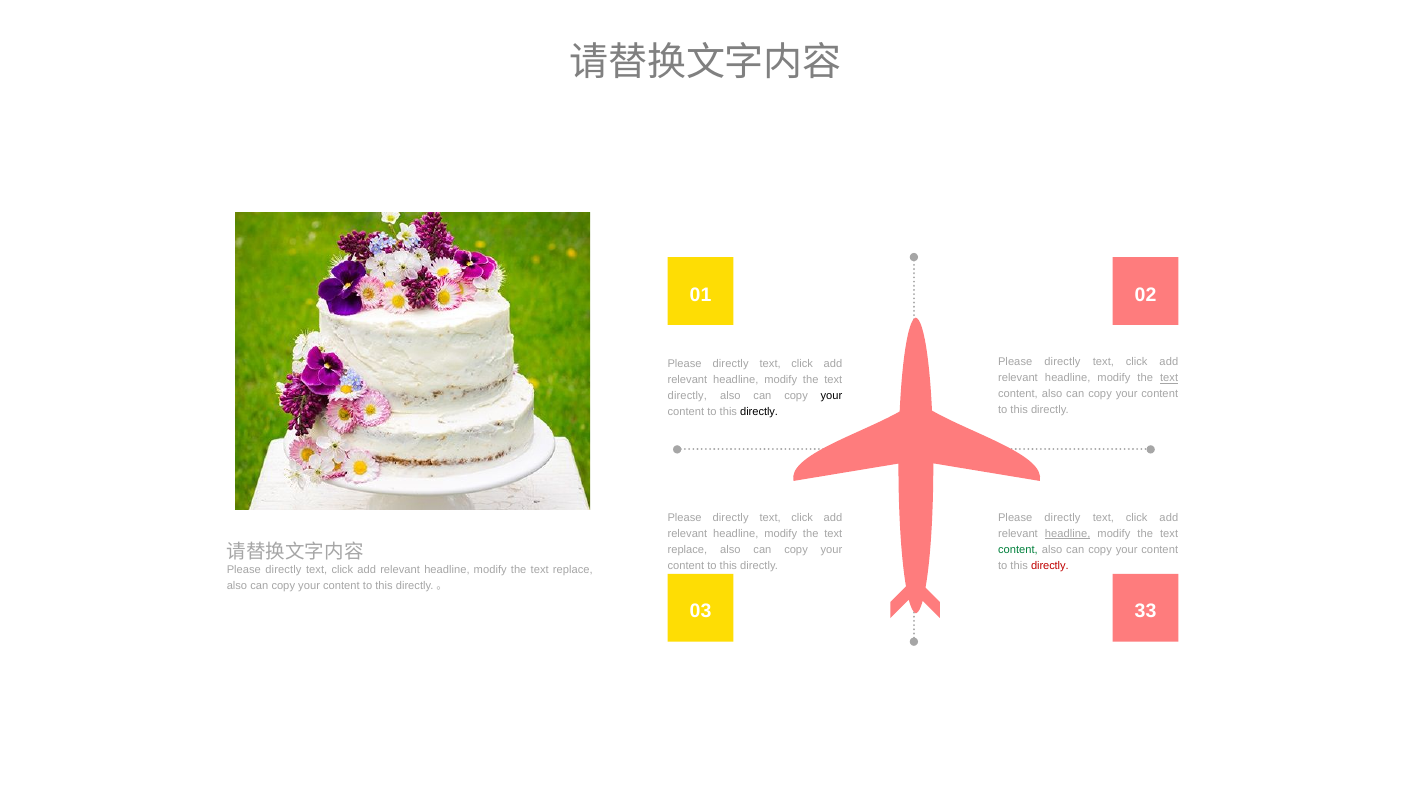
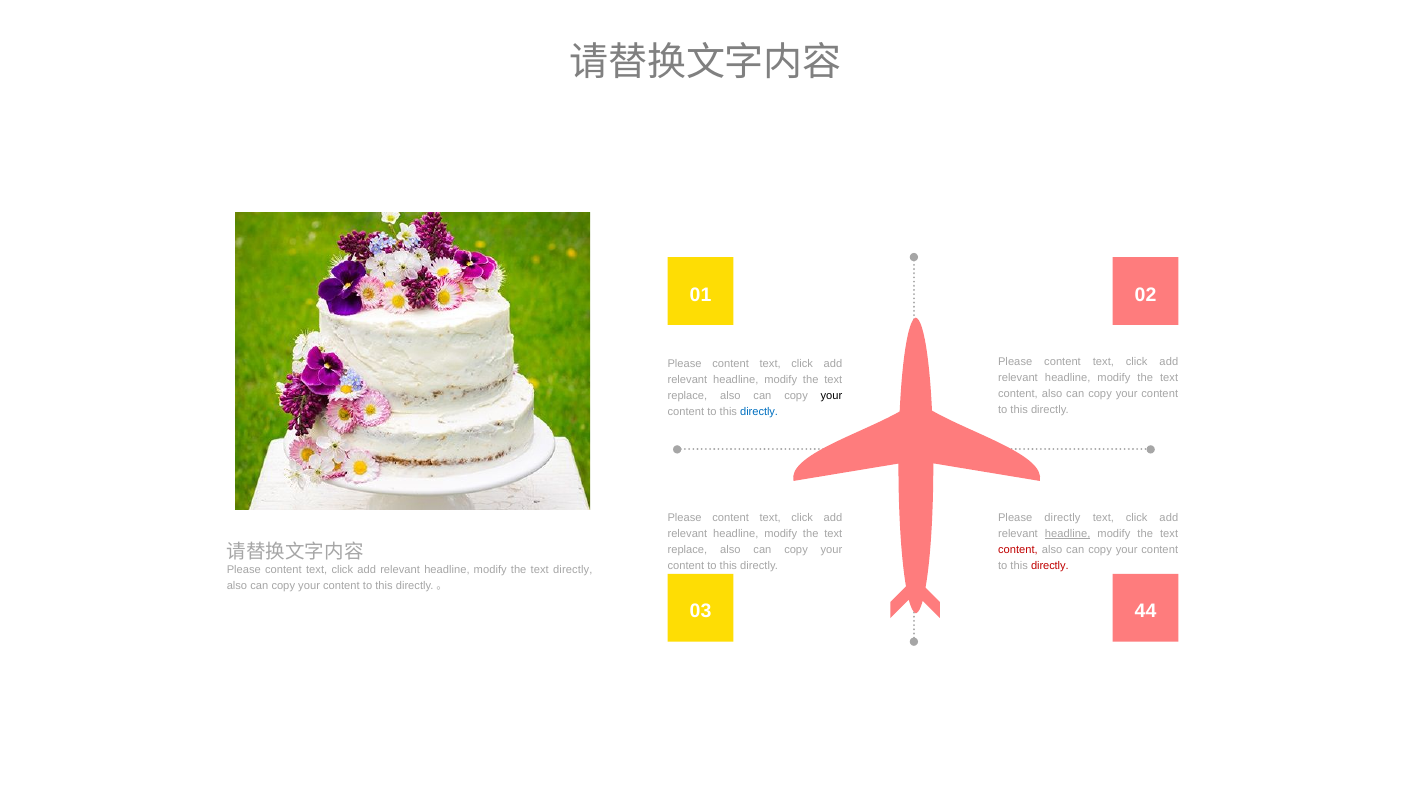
directly at (1062, 362): directly -> content
directly at (731, 363): directly -> content
text at (1169, 378) underline: present -> none
directly at (687, 395): directly -> replace
directly at (759, 411) colour: black -> blue
directly at (731, 517): directly -> content
content at (1018, 549) colour: green -> red
directly at (283, 569): directly -> content
replace at (573, 569): replace -> directly
33: 33 -> 44
